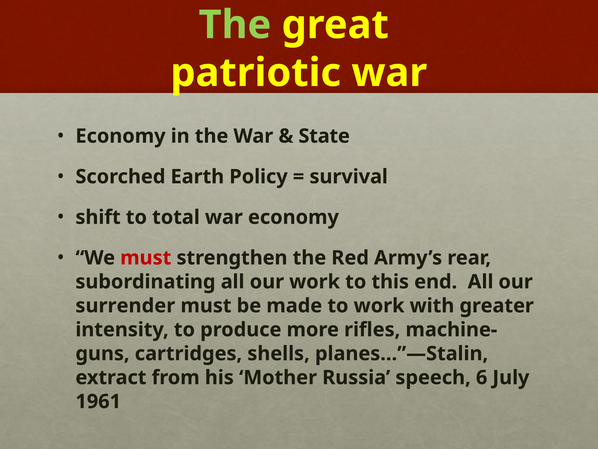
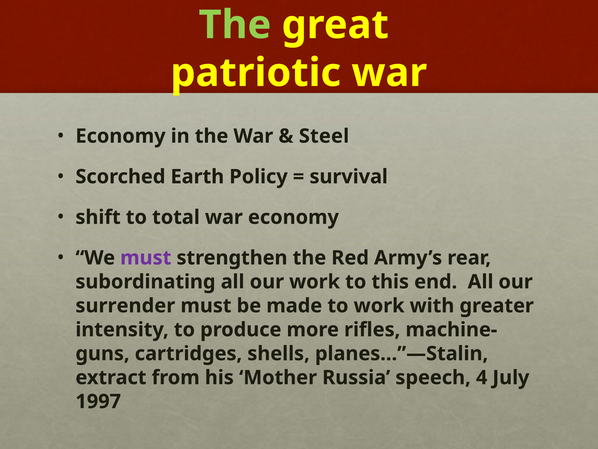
State: State -> Steel
must at (146, 258) colour: red -> purple
6: 6 -> 4
1961: 1961 -> 1997
